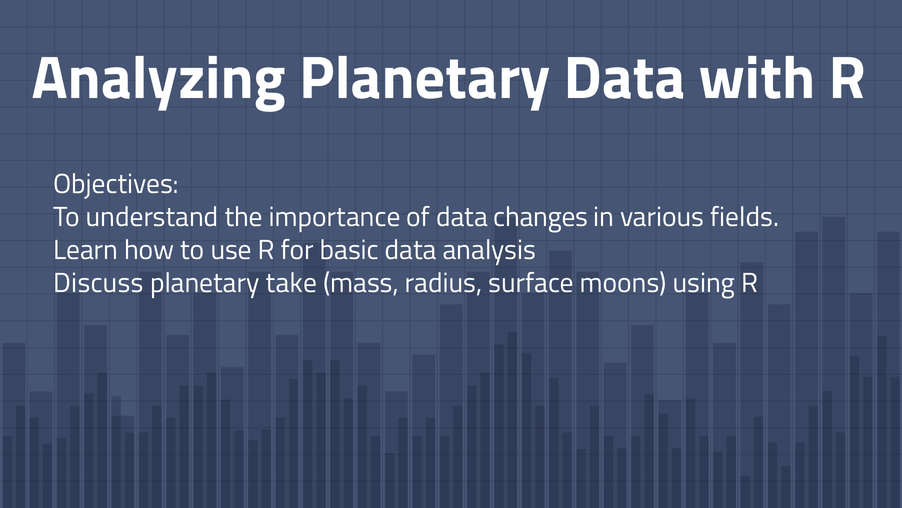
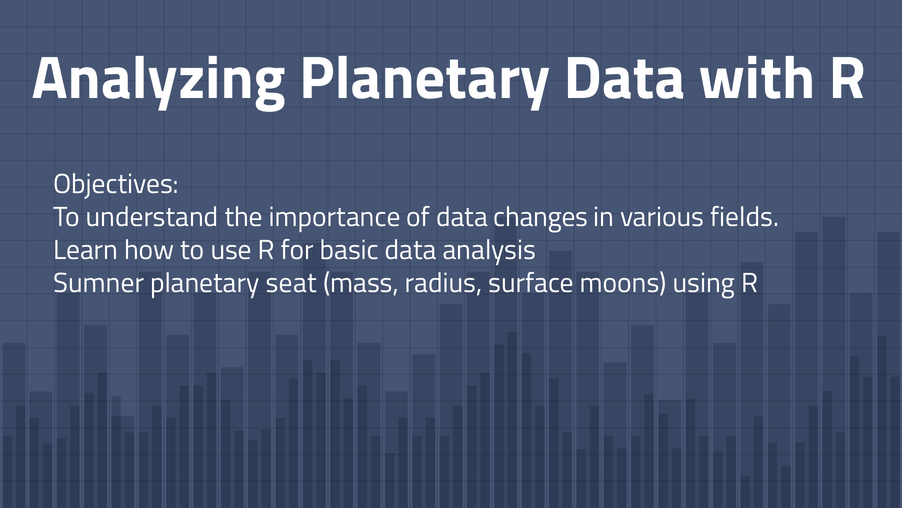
Discuss: Discuss -> Sumner
take: take -> seat
